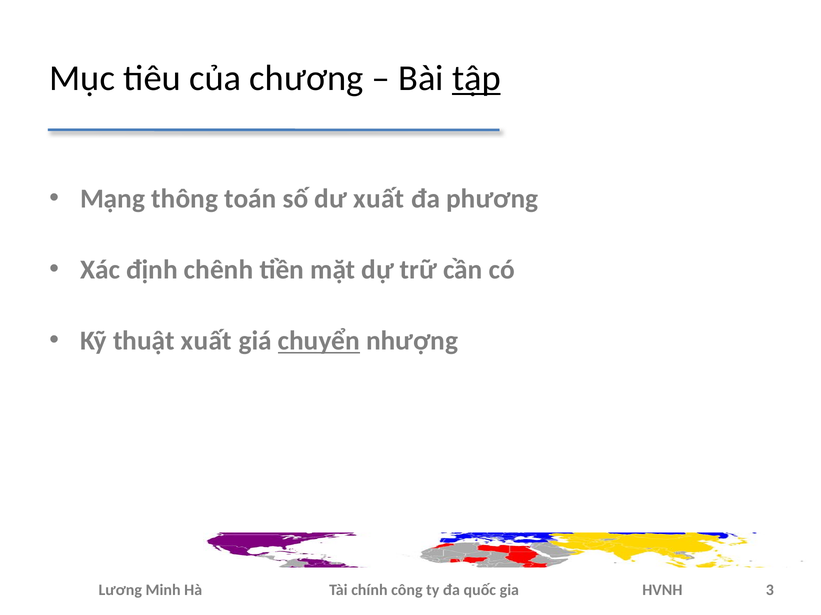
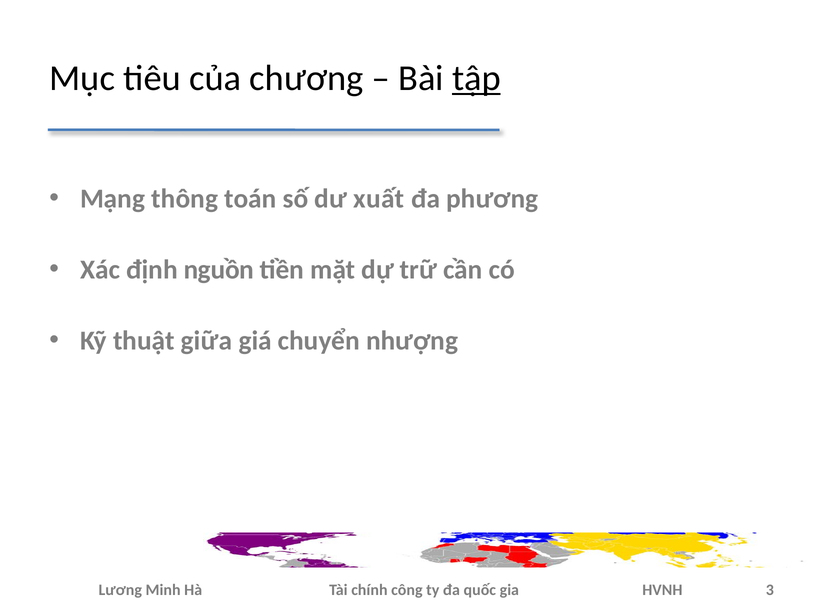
chênh: chênh -> nguồn
thuật xuất: xuất -> giữa
chuyển underline: present -> none
